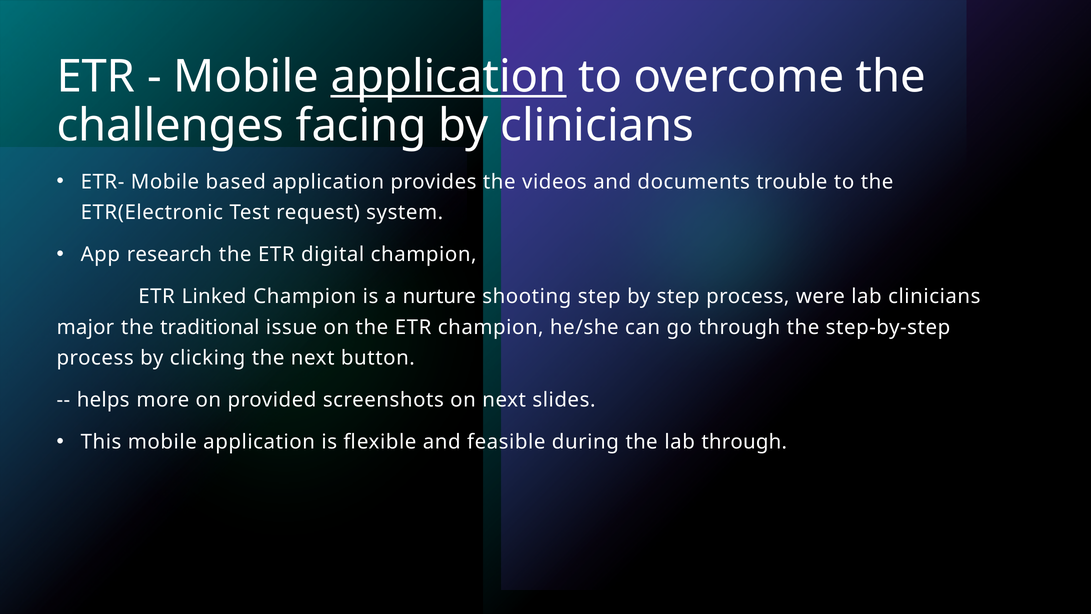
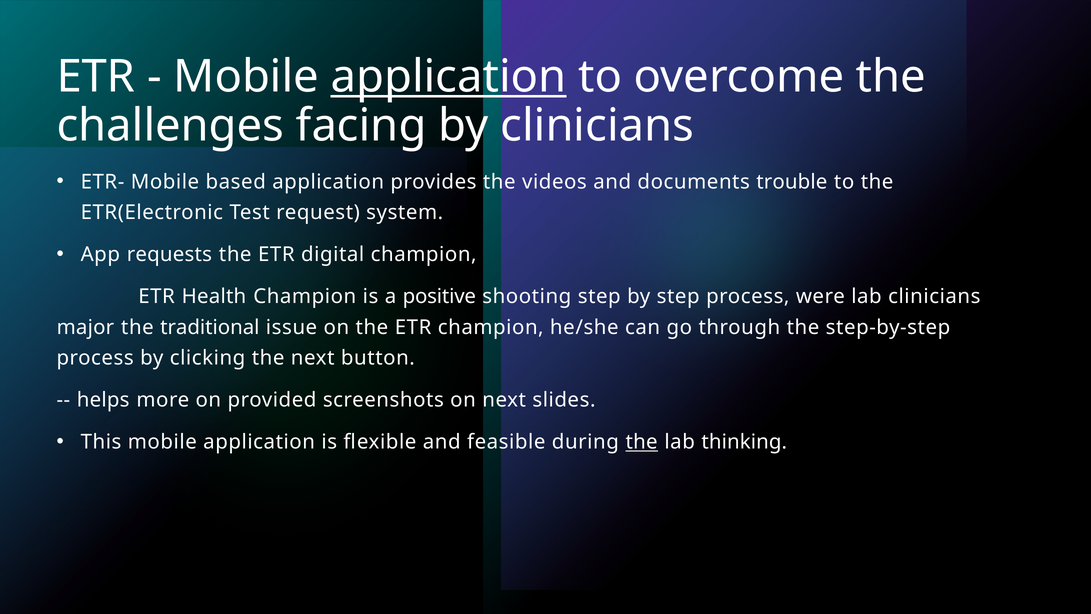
research: research -> requests
Linked: Linked -> Health
nurture: nurture -> positive
the at (642, 442) underline: none -> present
lab through: through -> thinking
